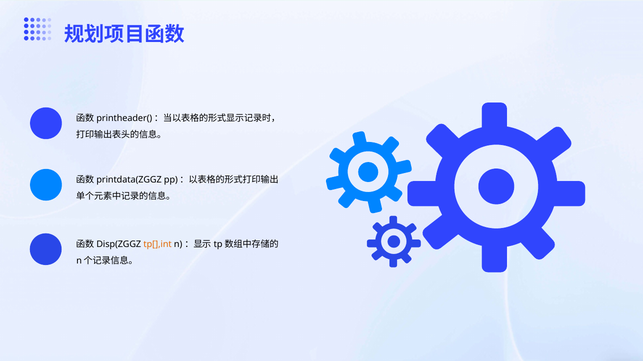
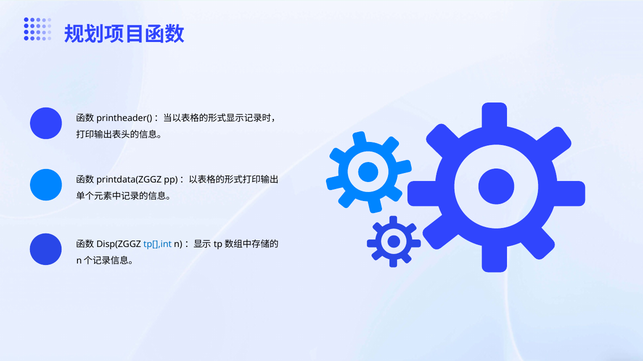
tp[],int colour: orange -> blue
